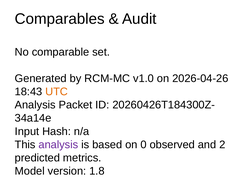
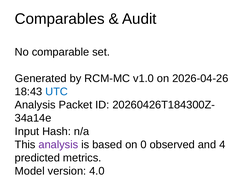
UTC colour: orange -> blue
2: 2 -> 4
1.8: 1.8 -> 4.0
